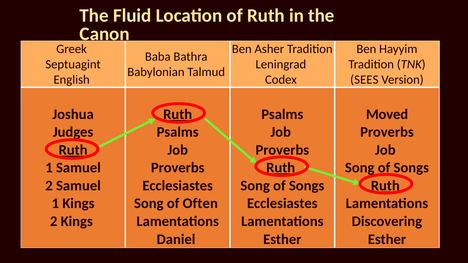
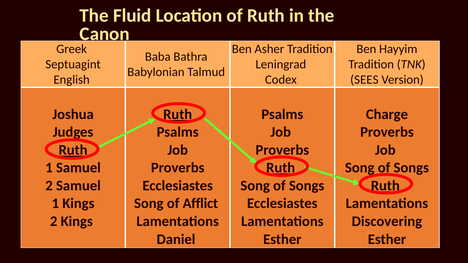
Moved: Moved -> Charge
Often: Often -> Afflict
